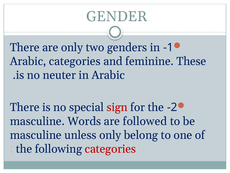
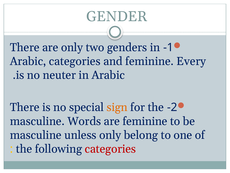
These: These -> Every
sign colour: red -> orange
are followed: followed -> feminine
